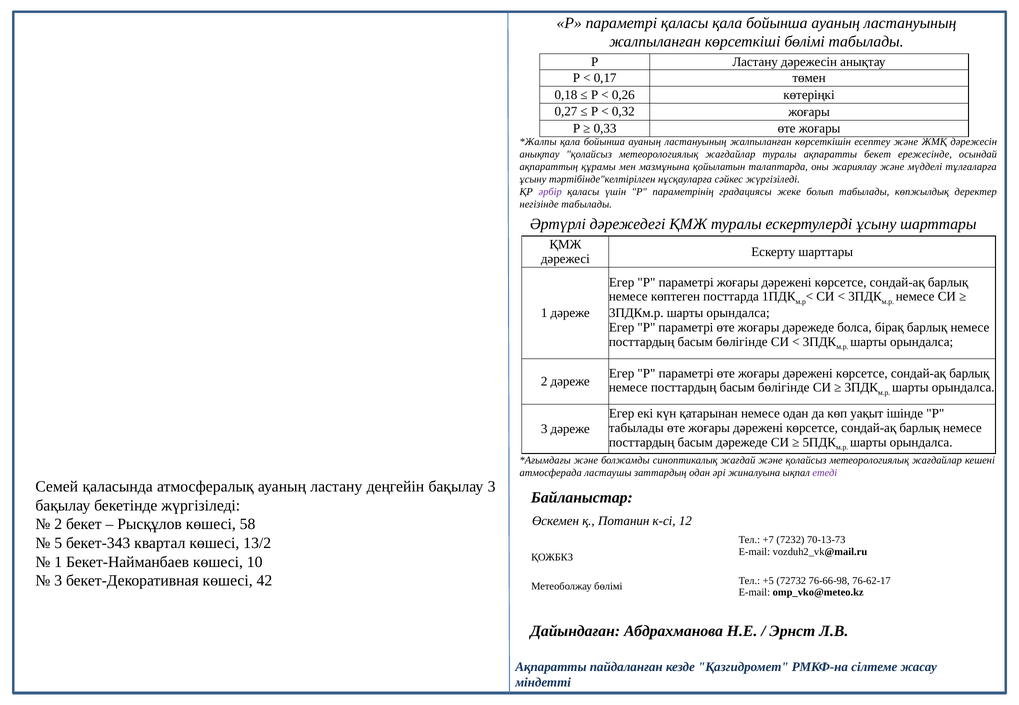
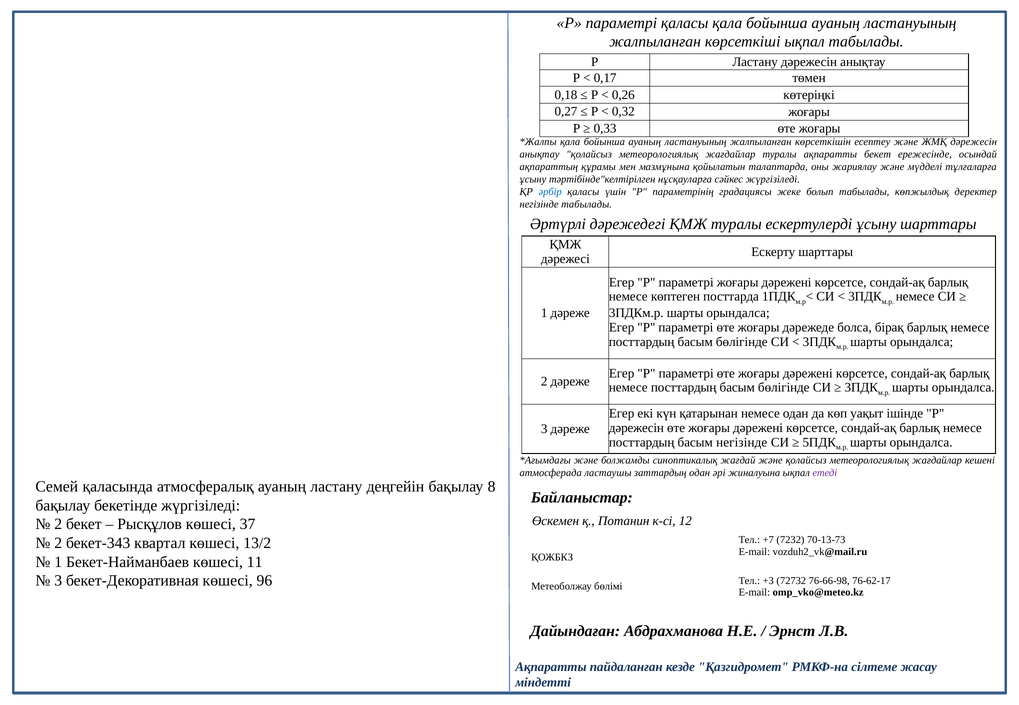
көрсеткіші бөлімі: бөлімі -> ықпал
әрбір colour: purple -> blue
табылады at (636, 428): табылады -> дәрежесін
басым дәрежеде: дәрежеде -> негізінде
бақылау 3: 3 -> 8
58: 58 -> 37
5 at (58, 543): 5 -> 2
10: 10 -> 11
42: 42 -> 96
+5: +5 -> +3
